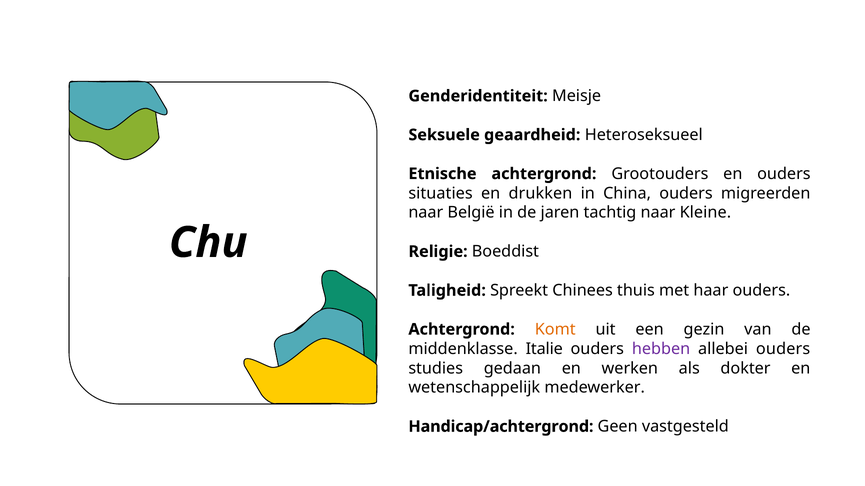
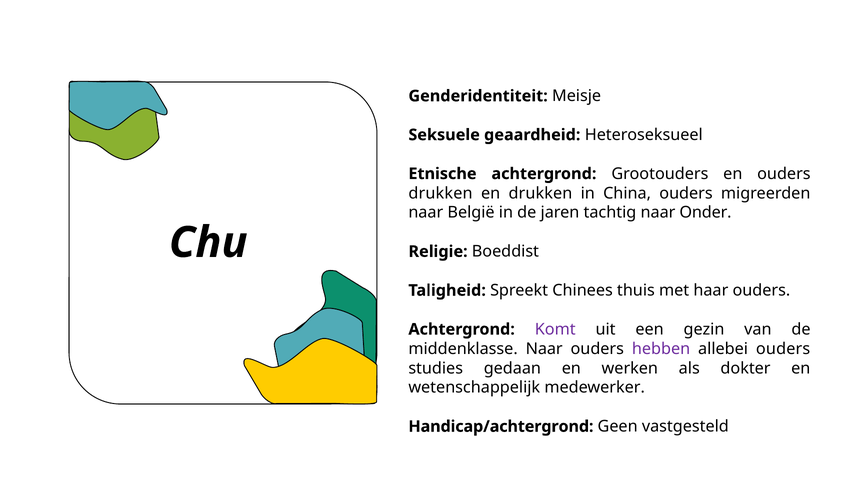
situaties at (441, 193): situaties -> drukken
Kleine: Kleine -> Onder
Komt colour: orange -> purple
middenklasse Italie: Italie -> Naar
